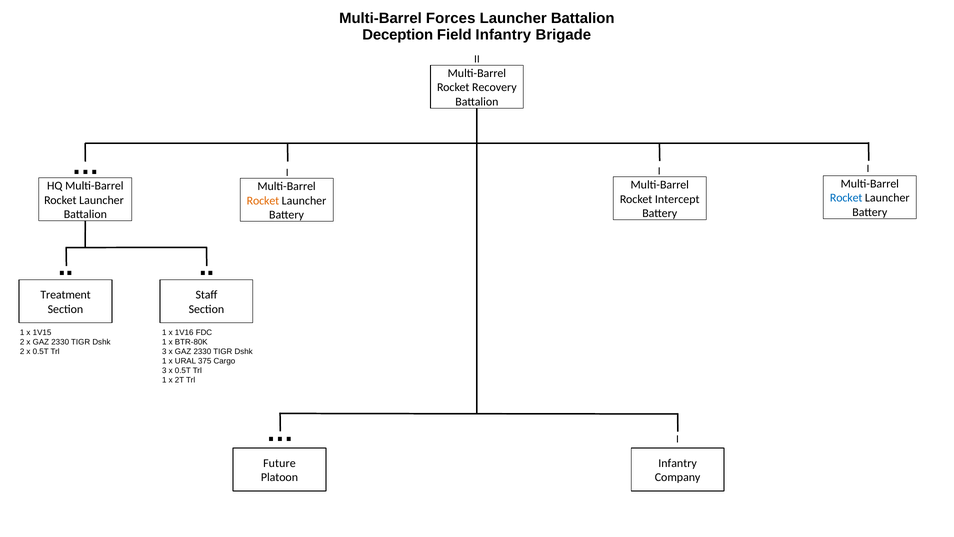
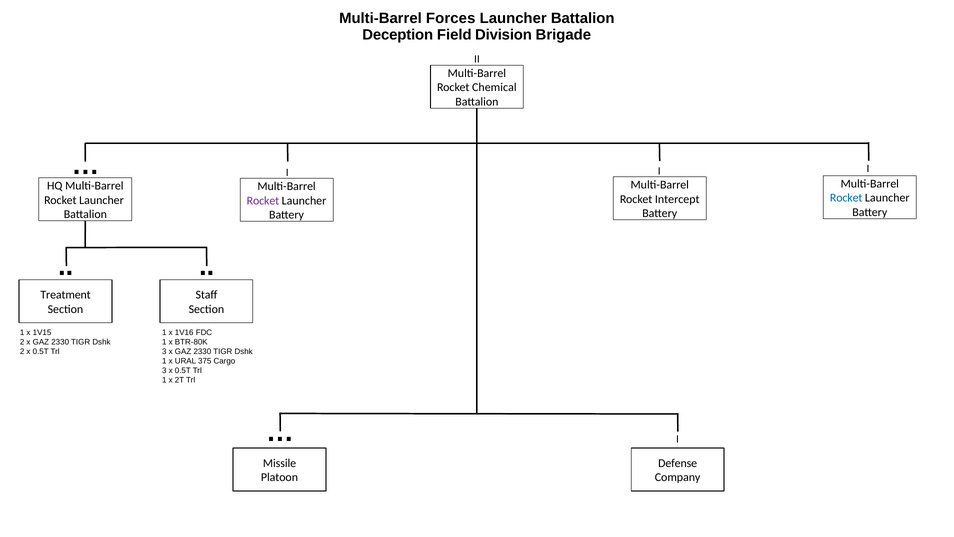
Field Infantry: Infantry -> Division
Recovery: Recovery -> Chemical
Rocket at (263, 201) colour: orange -> purple
Future: Future -> Missile
Infantry at (678, 463): Infantry -> Defense
